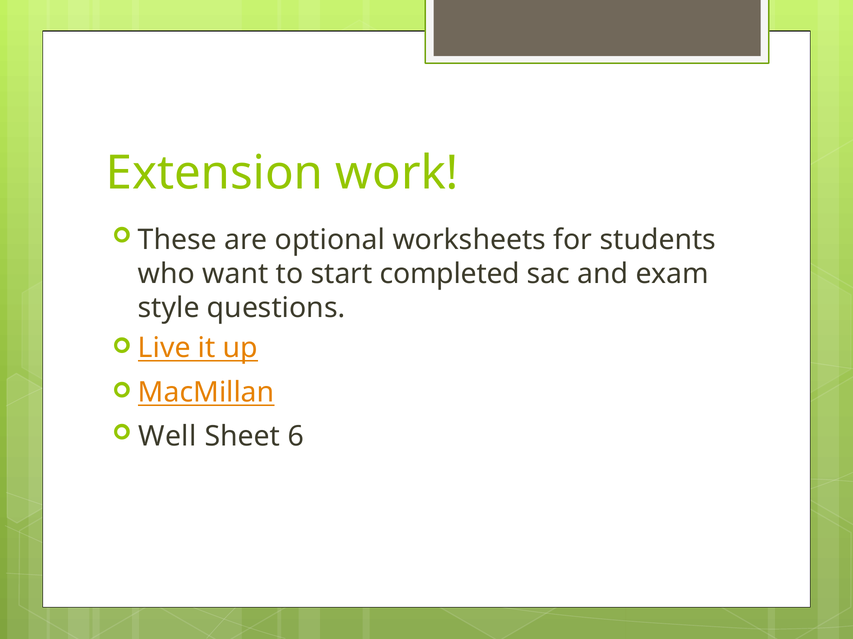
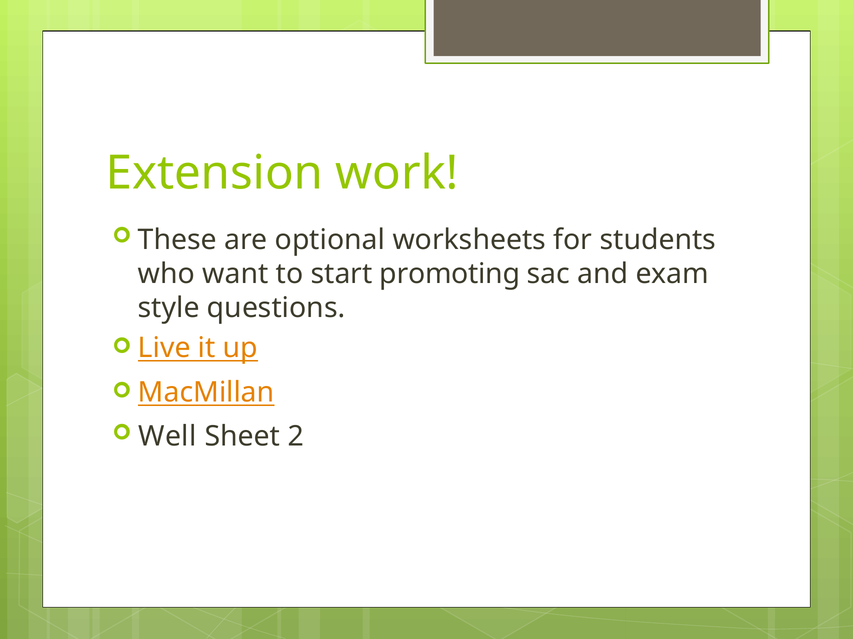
completed: completed -> promoting
6: 6 -> 2
